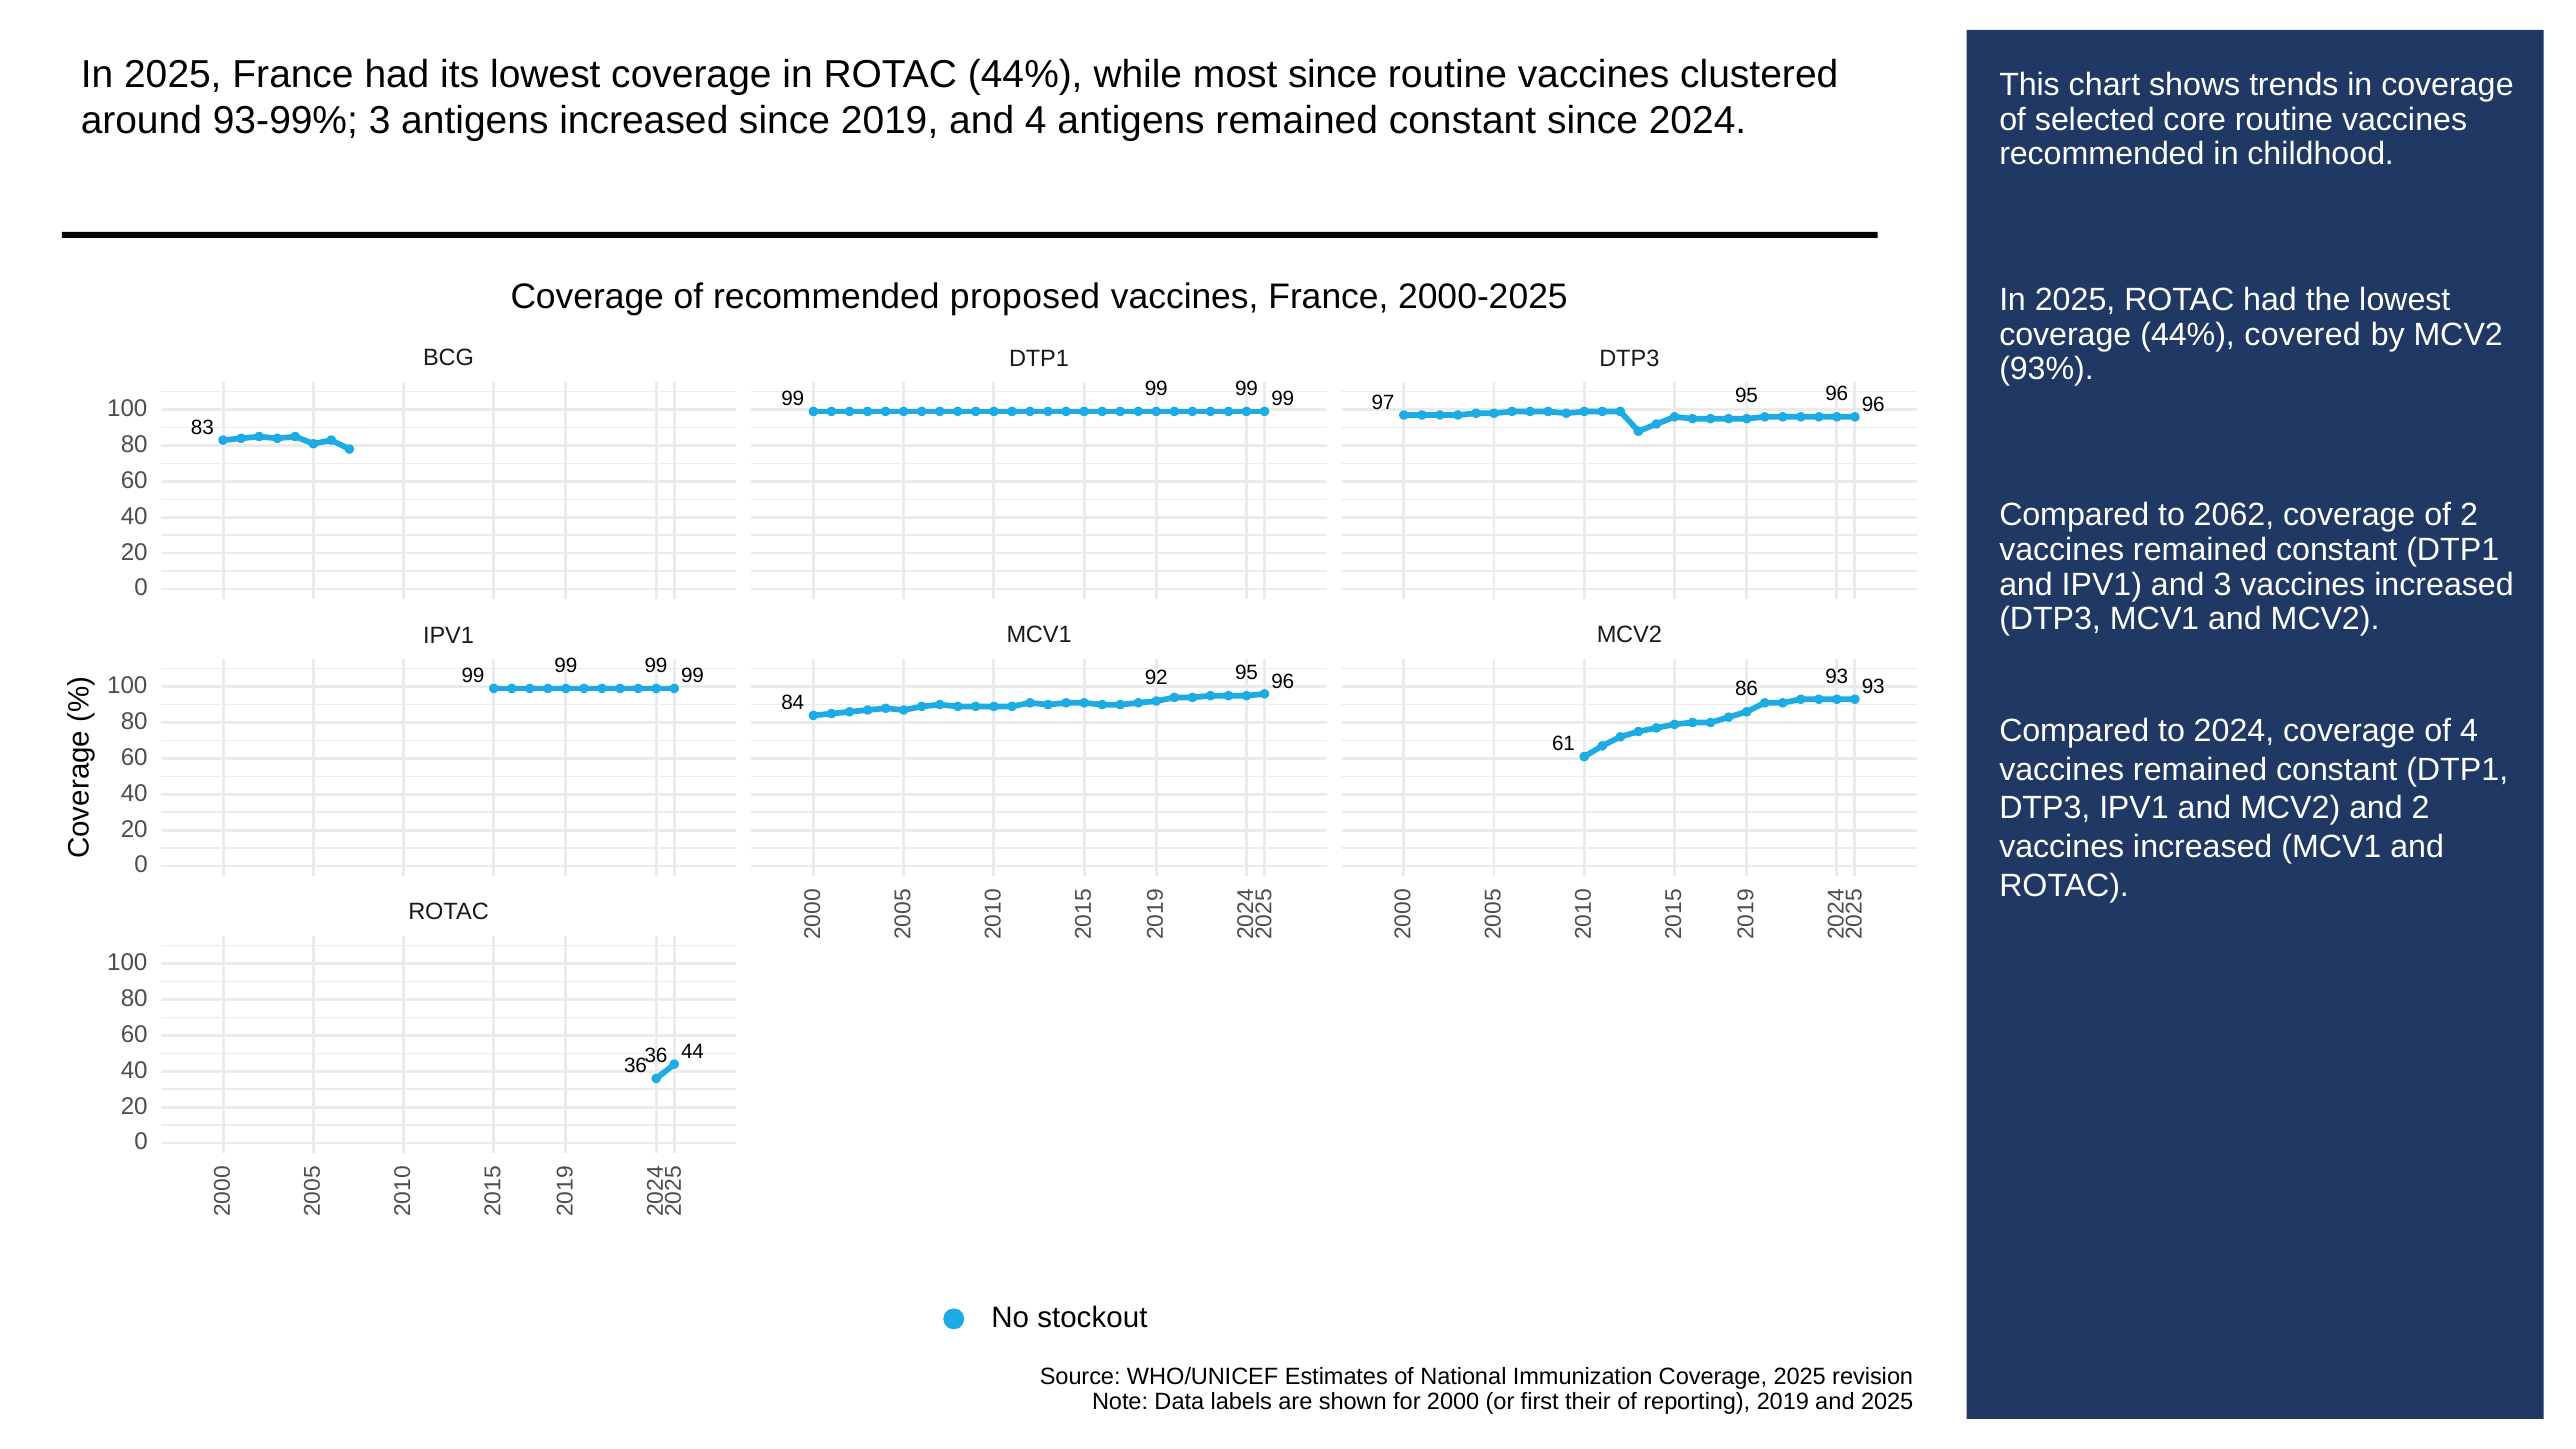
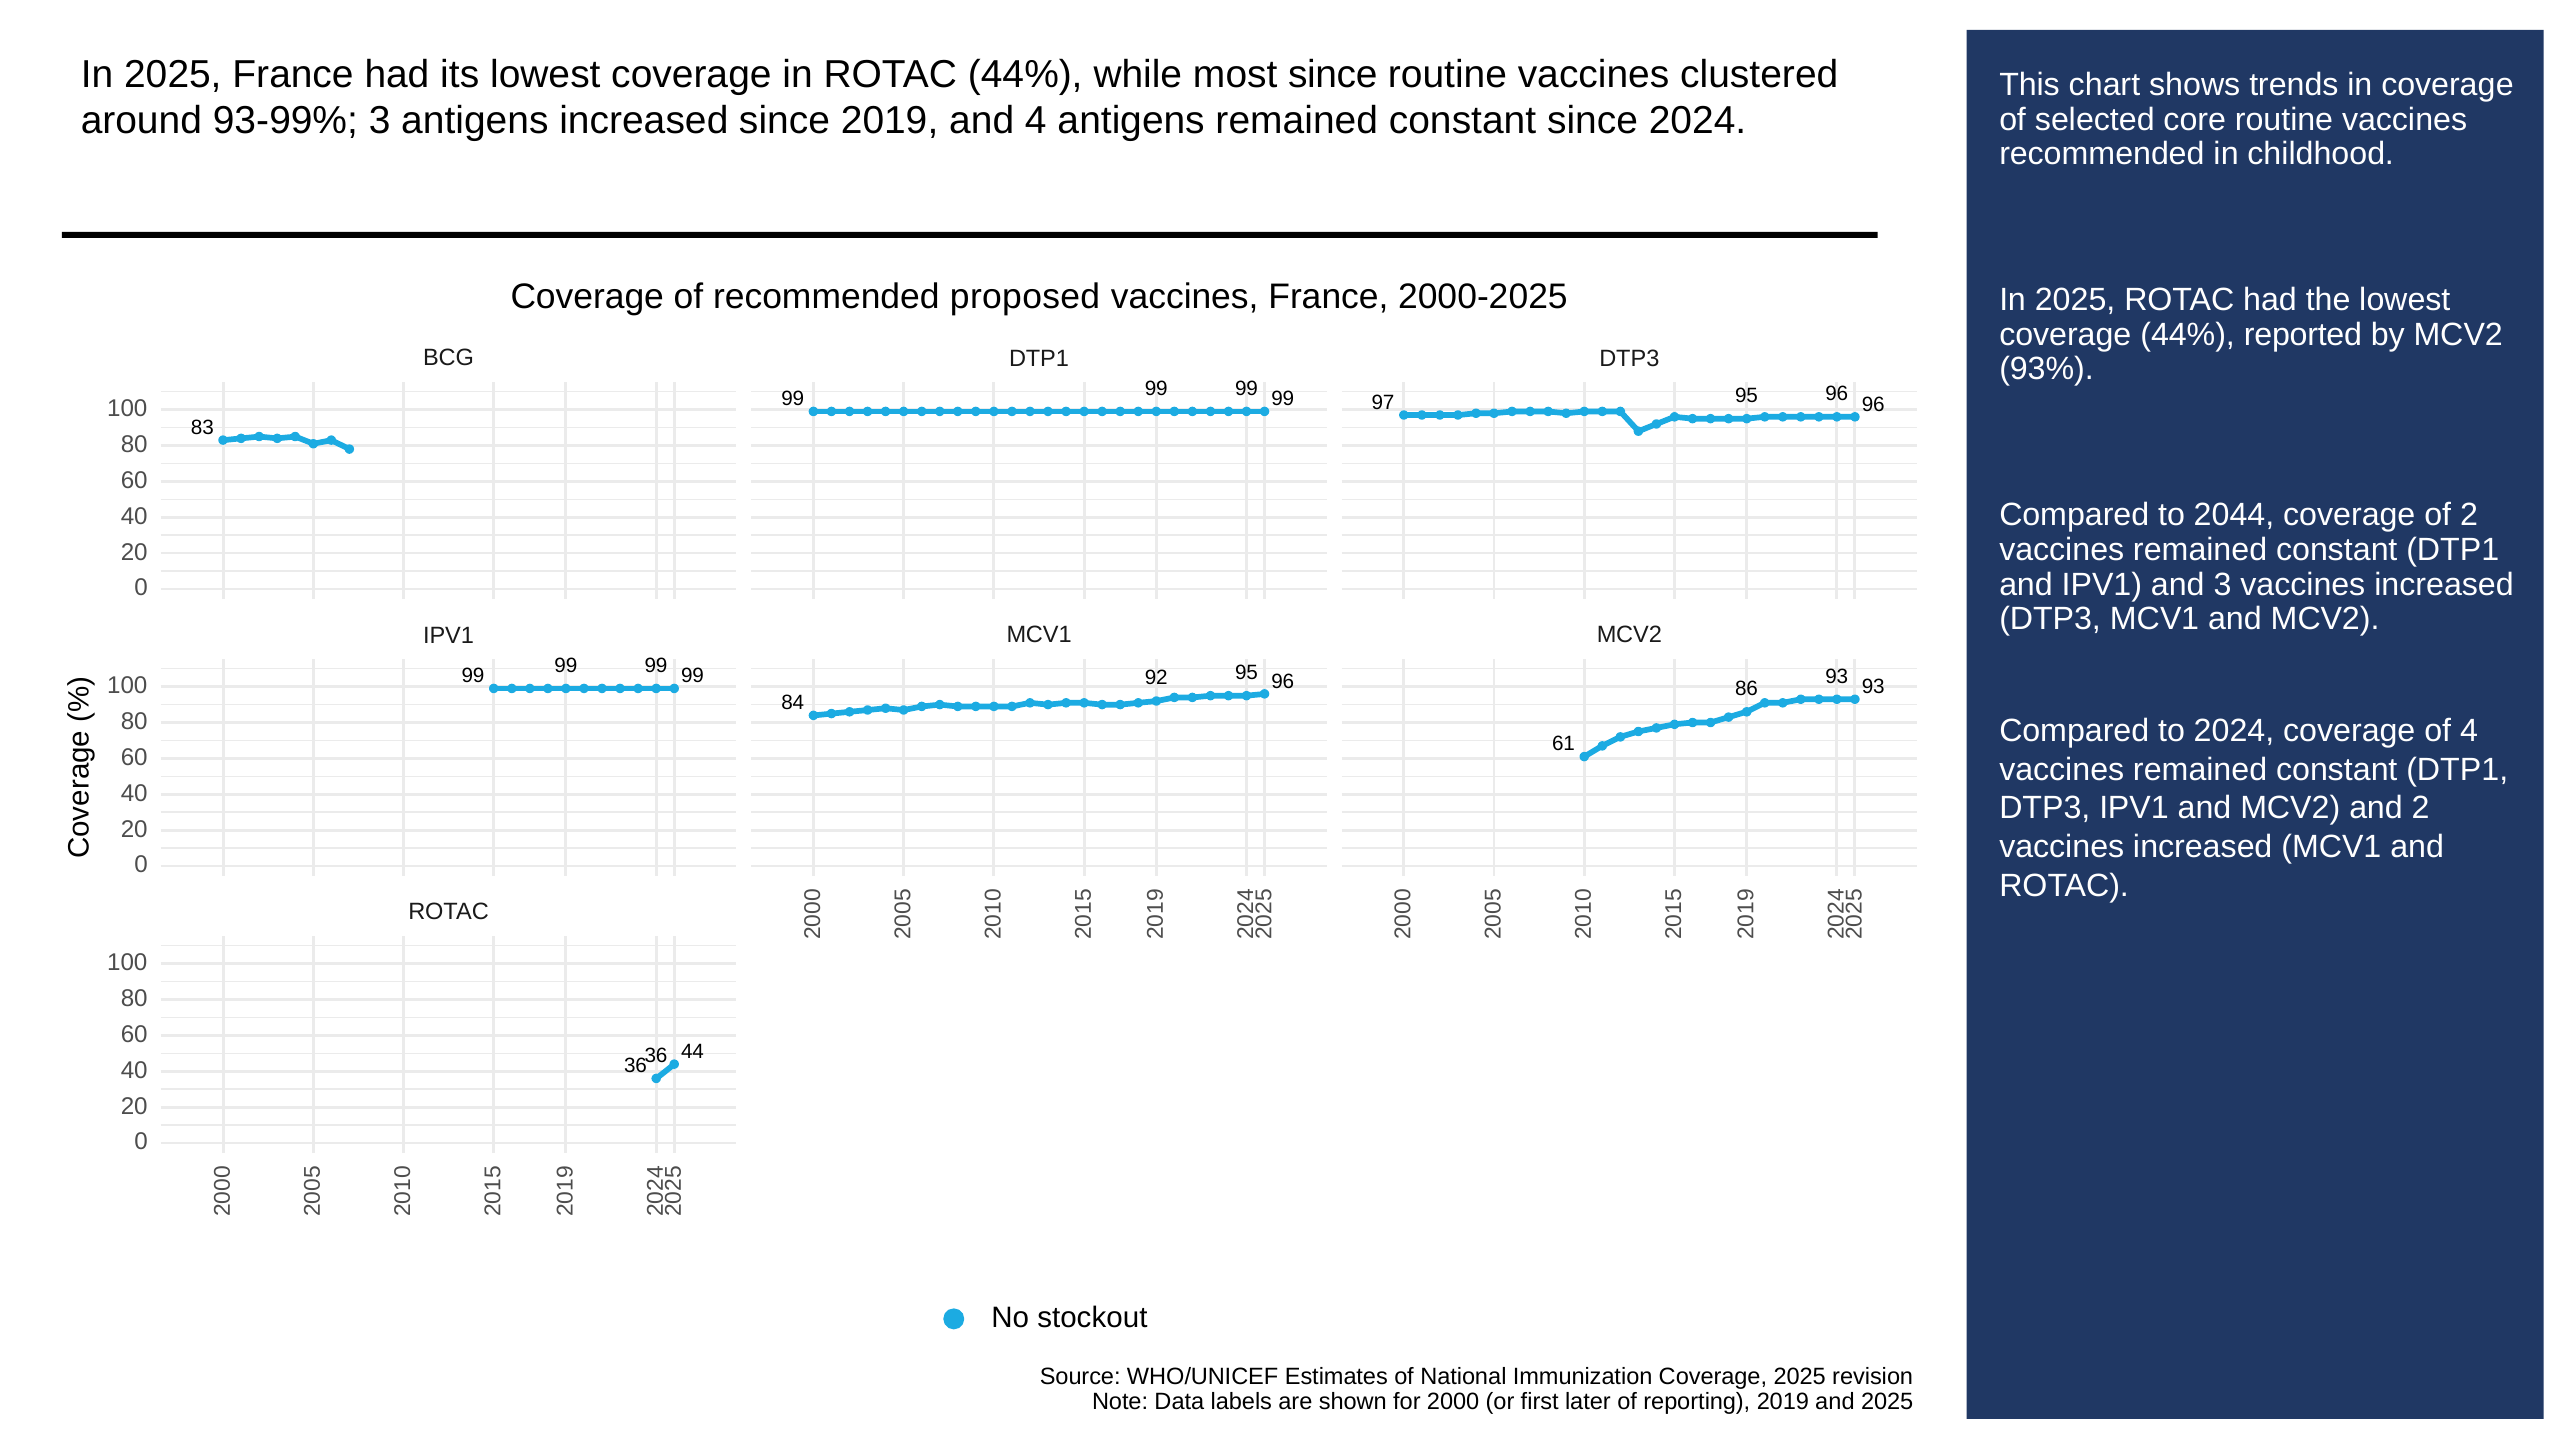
covered: covered -> reported
2062: 2062 -> 2044
their: their -> later
